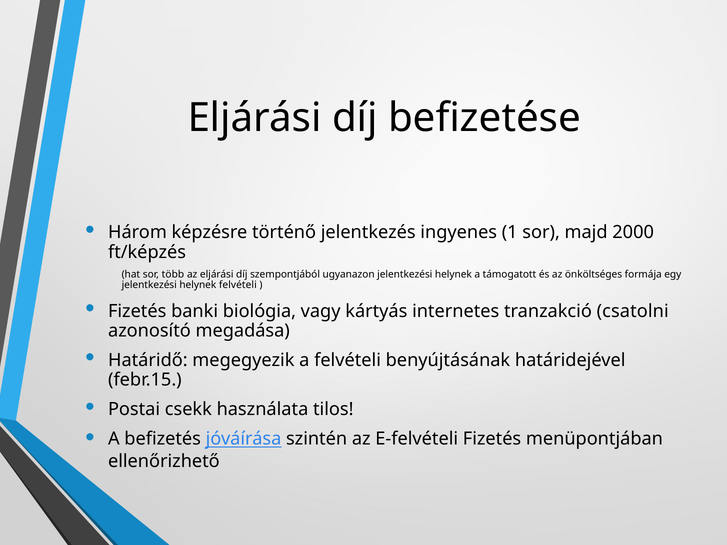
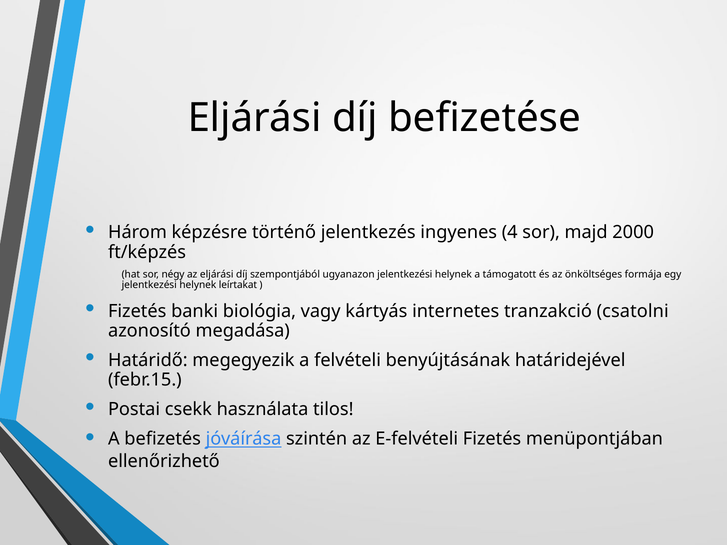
1: 1 -> 4
több: több -> négy
helynek felvételi: felvételi -> leírtakat
